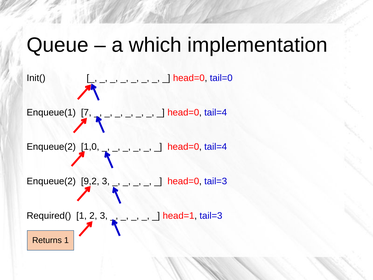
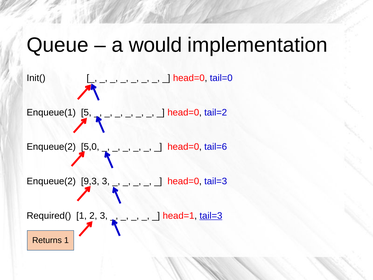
which: which -> would
7: 7 -> 5
tail=4 at (216, 112): tail=4 -> tail=2
1,0: 1,0 -> 5,0
tail=4 at (216, 147): tail=4 -> tail=6
9,2: 9,2 -> 9,3
tail=3 at (211, 215) underline: none -> present
